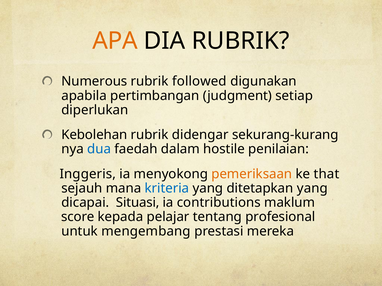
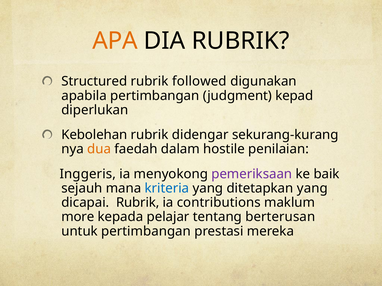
Numerous: Numerous -> Structured
setiap: setiap -> kepad
dua colour: blue -> orange
pemeriksaan colour: orange -> purple
that: that -> baik
dicapai Situasi: Situasi -> Rubrik
score: score -> more
profesional: profesional -> berterusan
untuk mengembang: mengembang -> pertimbangan
